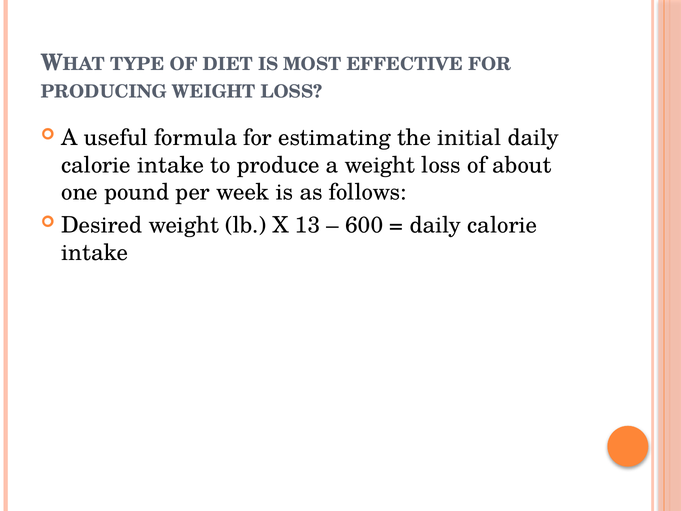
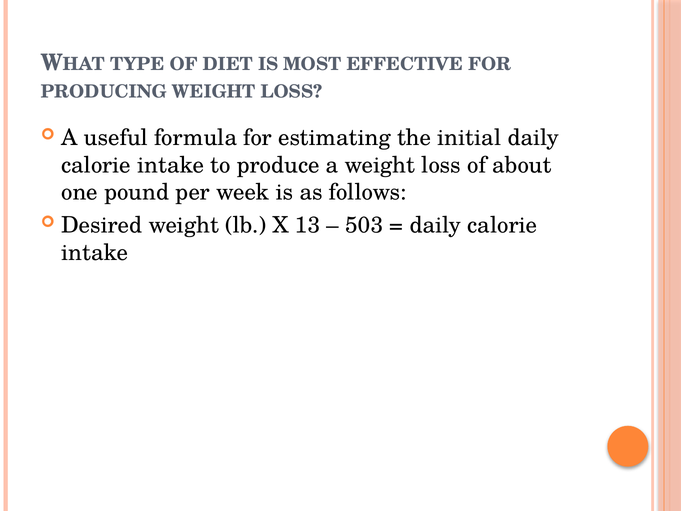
600: 600 -> 503
